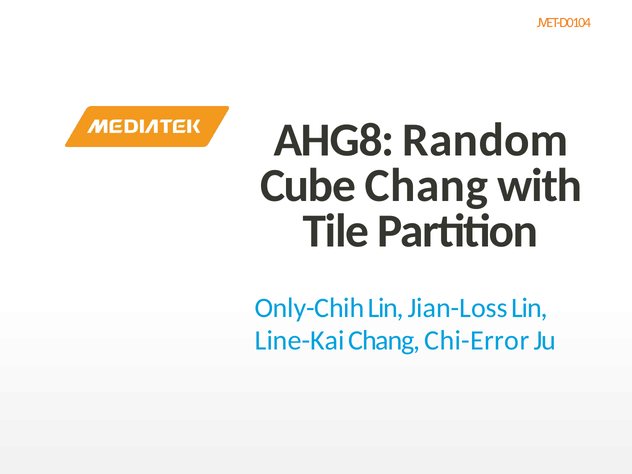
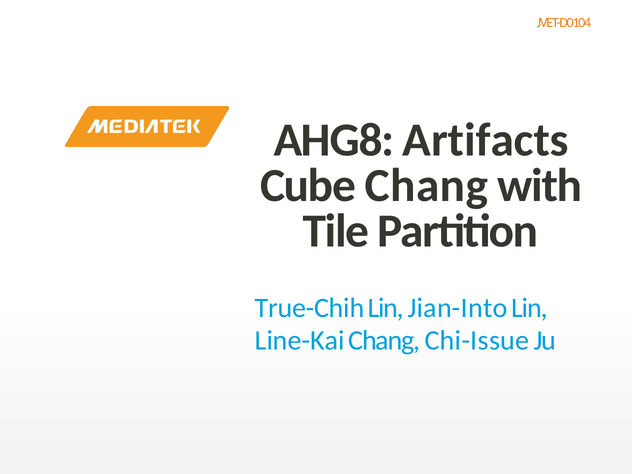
Random: Random -> Artifacts
Only-Chih: Only-Chih -> True-Chih
Jian-Loss: Jian-Loss -> Jian-Into
Chi-Error: Chi-Error -> Chi-Issue
